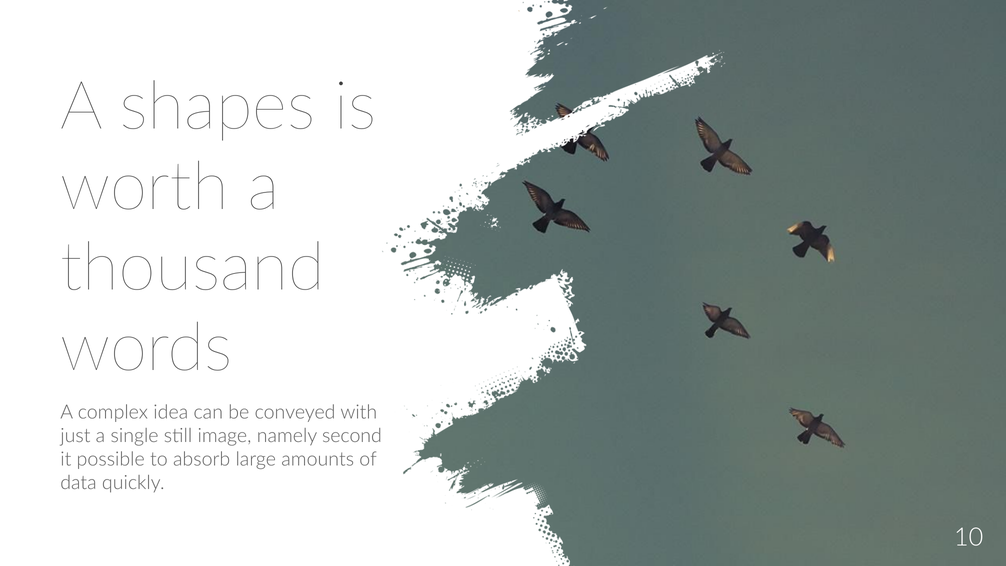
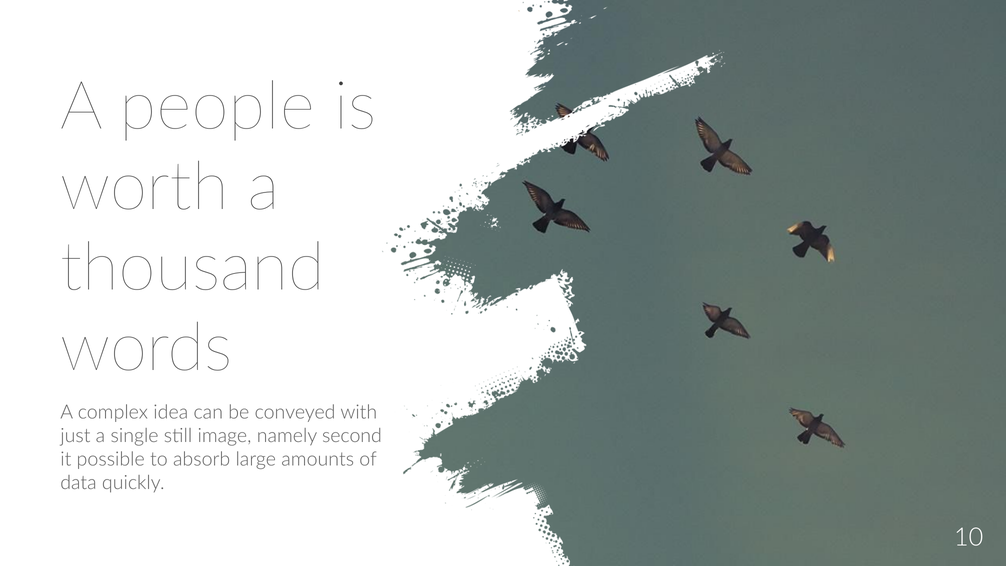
shapes: shapes -> people
